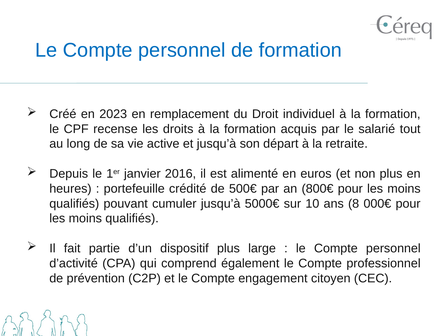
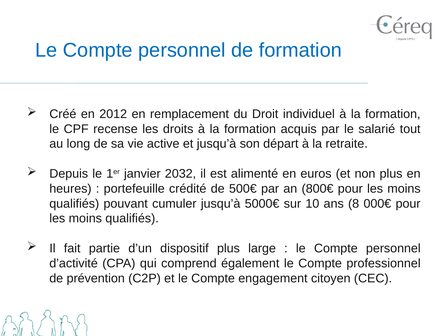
2023: 2023 -> 2012
2016: 2016 -> 2032
